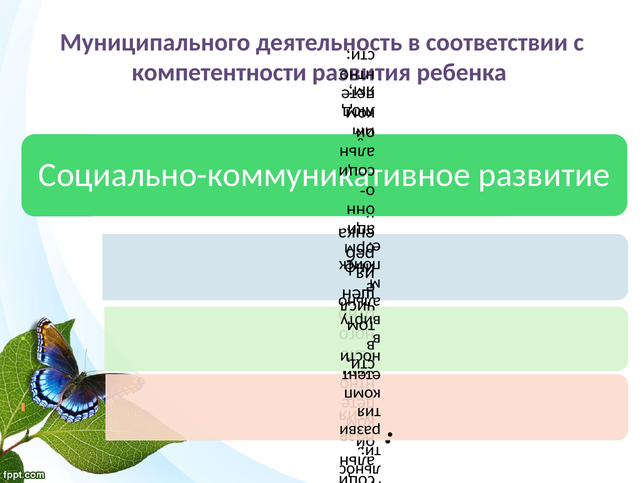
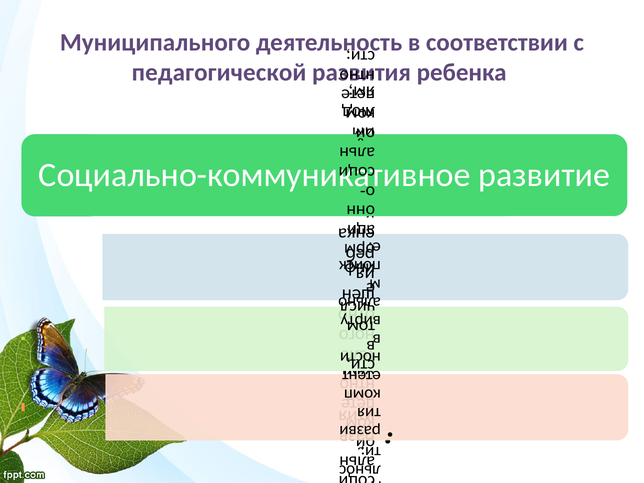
компетентности: компетентности -> педагогической
